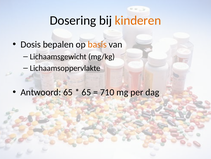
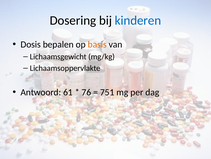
kinderen colour: orange -> blue
Antwoord 65: 65 -> 61
65 at (86, 92): 65 -> 76
710: 710 -> 751
